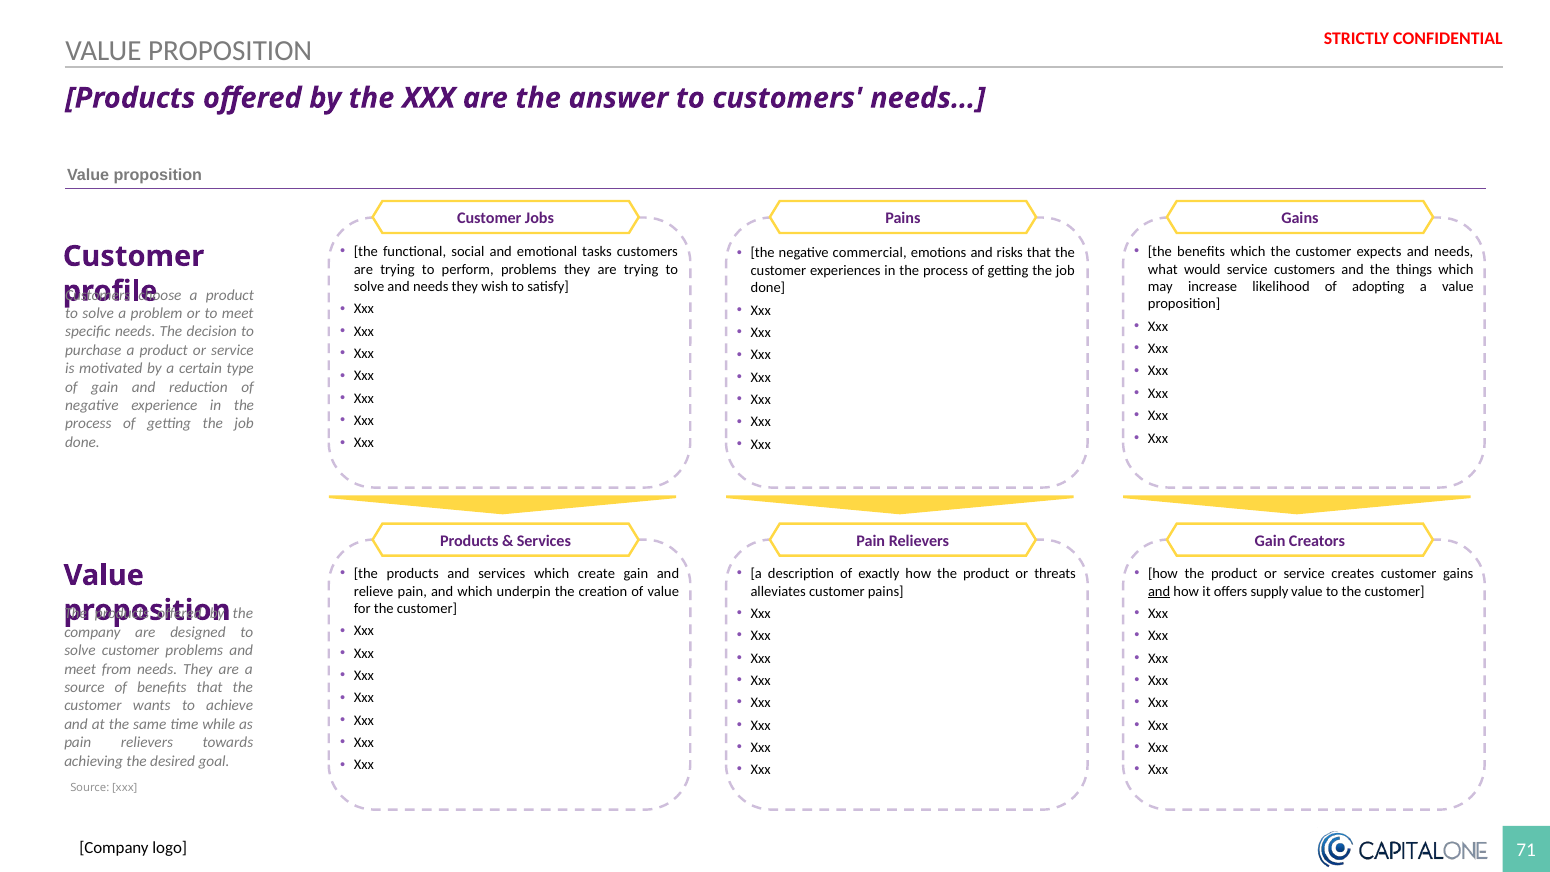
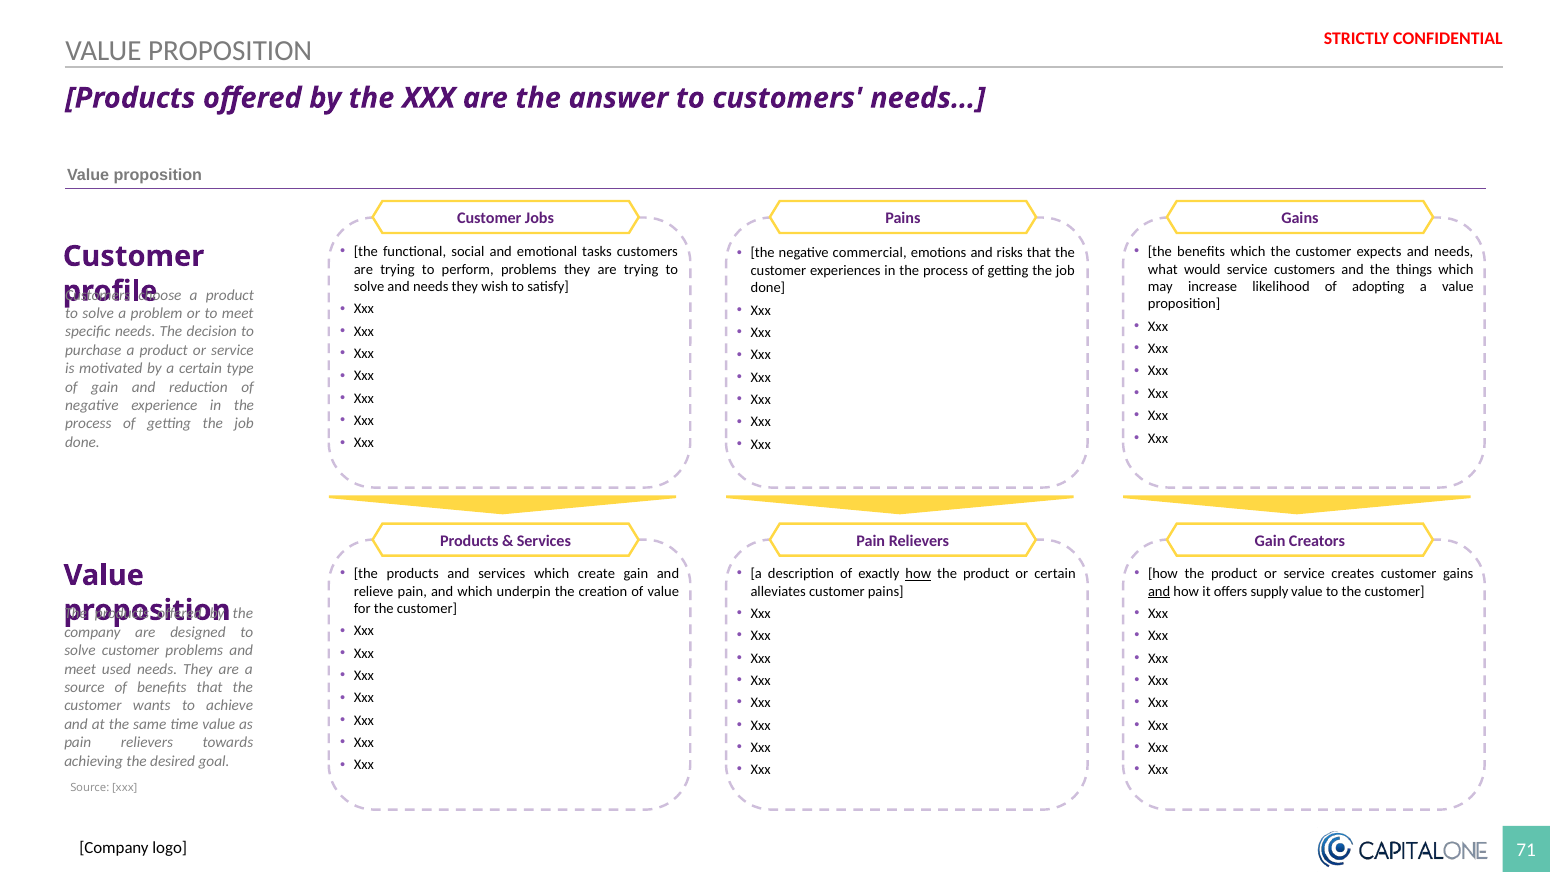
how at (918, 574) underline: none -> present
or threats: threats -> certain
from: from -> used
time while: while -> value
